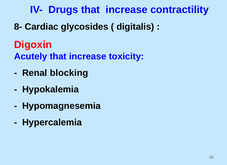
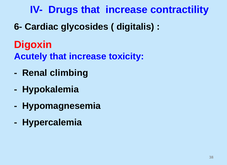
8-: 8- -> 6-
blocking: blocking -> climbing
